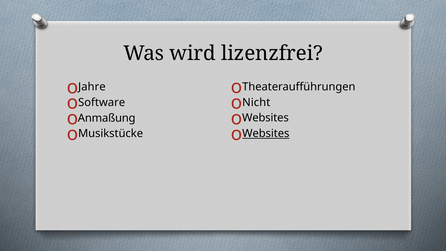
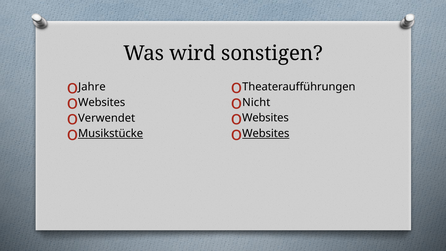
lizenzfrei: lizenzfrei -> sonstigen
Software at (102, 102): Software -> Websites
Anmaßung: Anmaßung -> Verwendet
Musikstücke underline: none -> present
